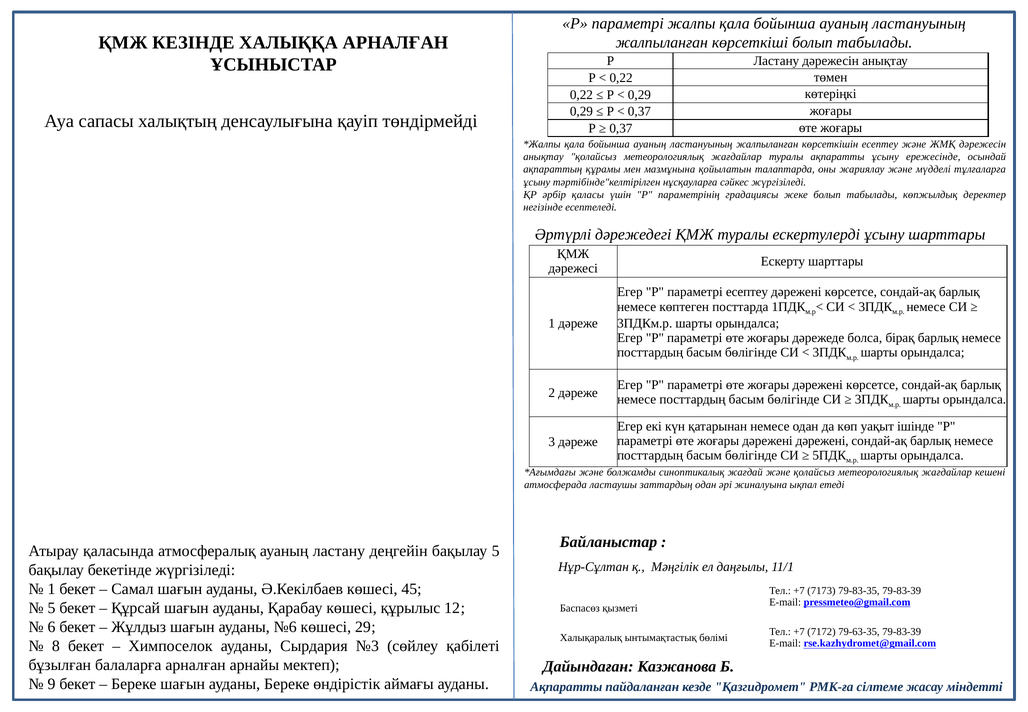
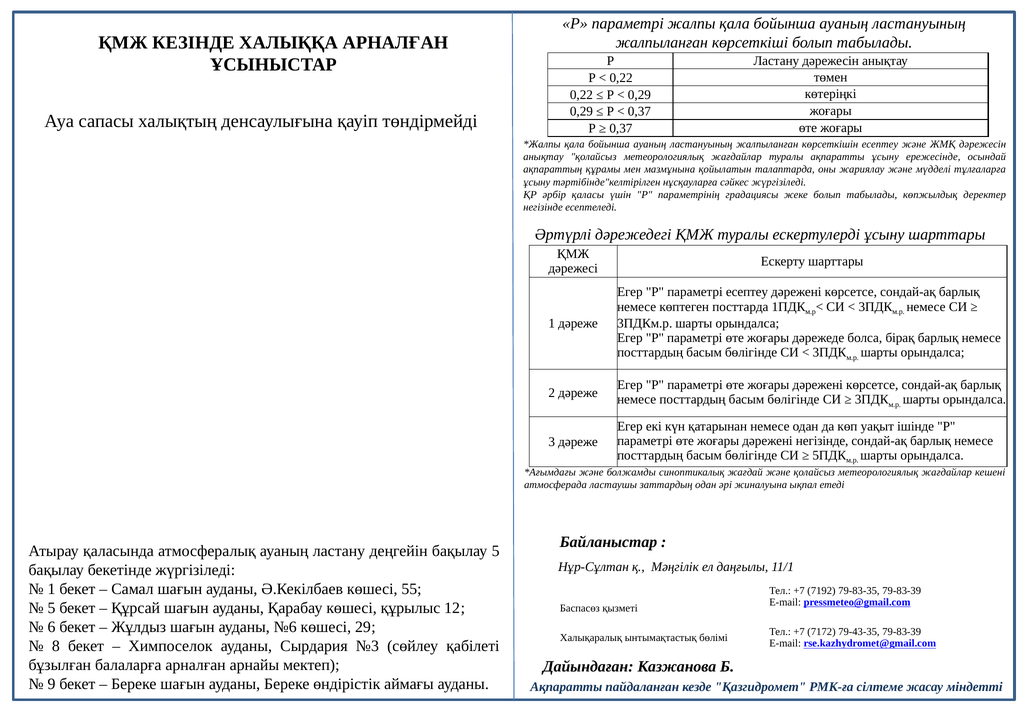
дәрежені дәрежені: дәрежені -> негізінде
45: 45 -> 55
7173: 7173 -> 7192
79-63-35: 79-63-35 -> 79-43-35
